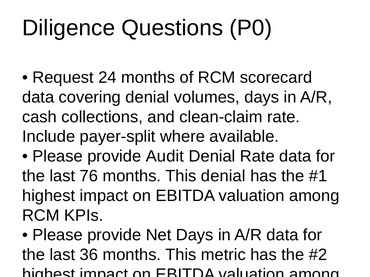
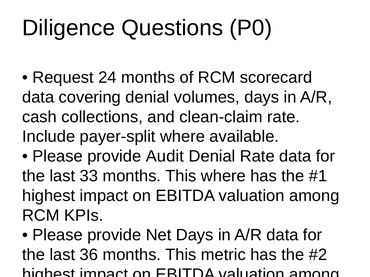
76: 76 -> 33
This denial: denial -> where
